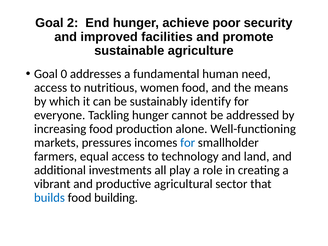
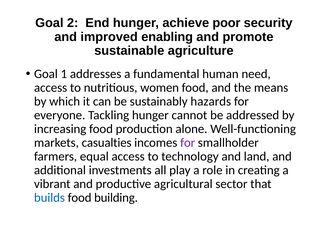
facilities: facilities -> enabling
0: 0 -> 1
identify: identify -> hazards
pressures: pressures -> casualties
for at (188, 143) colour: blue -> purple
